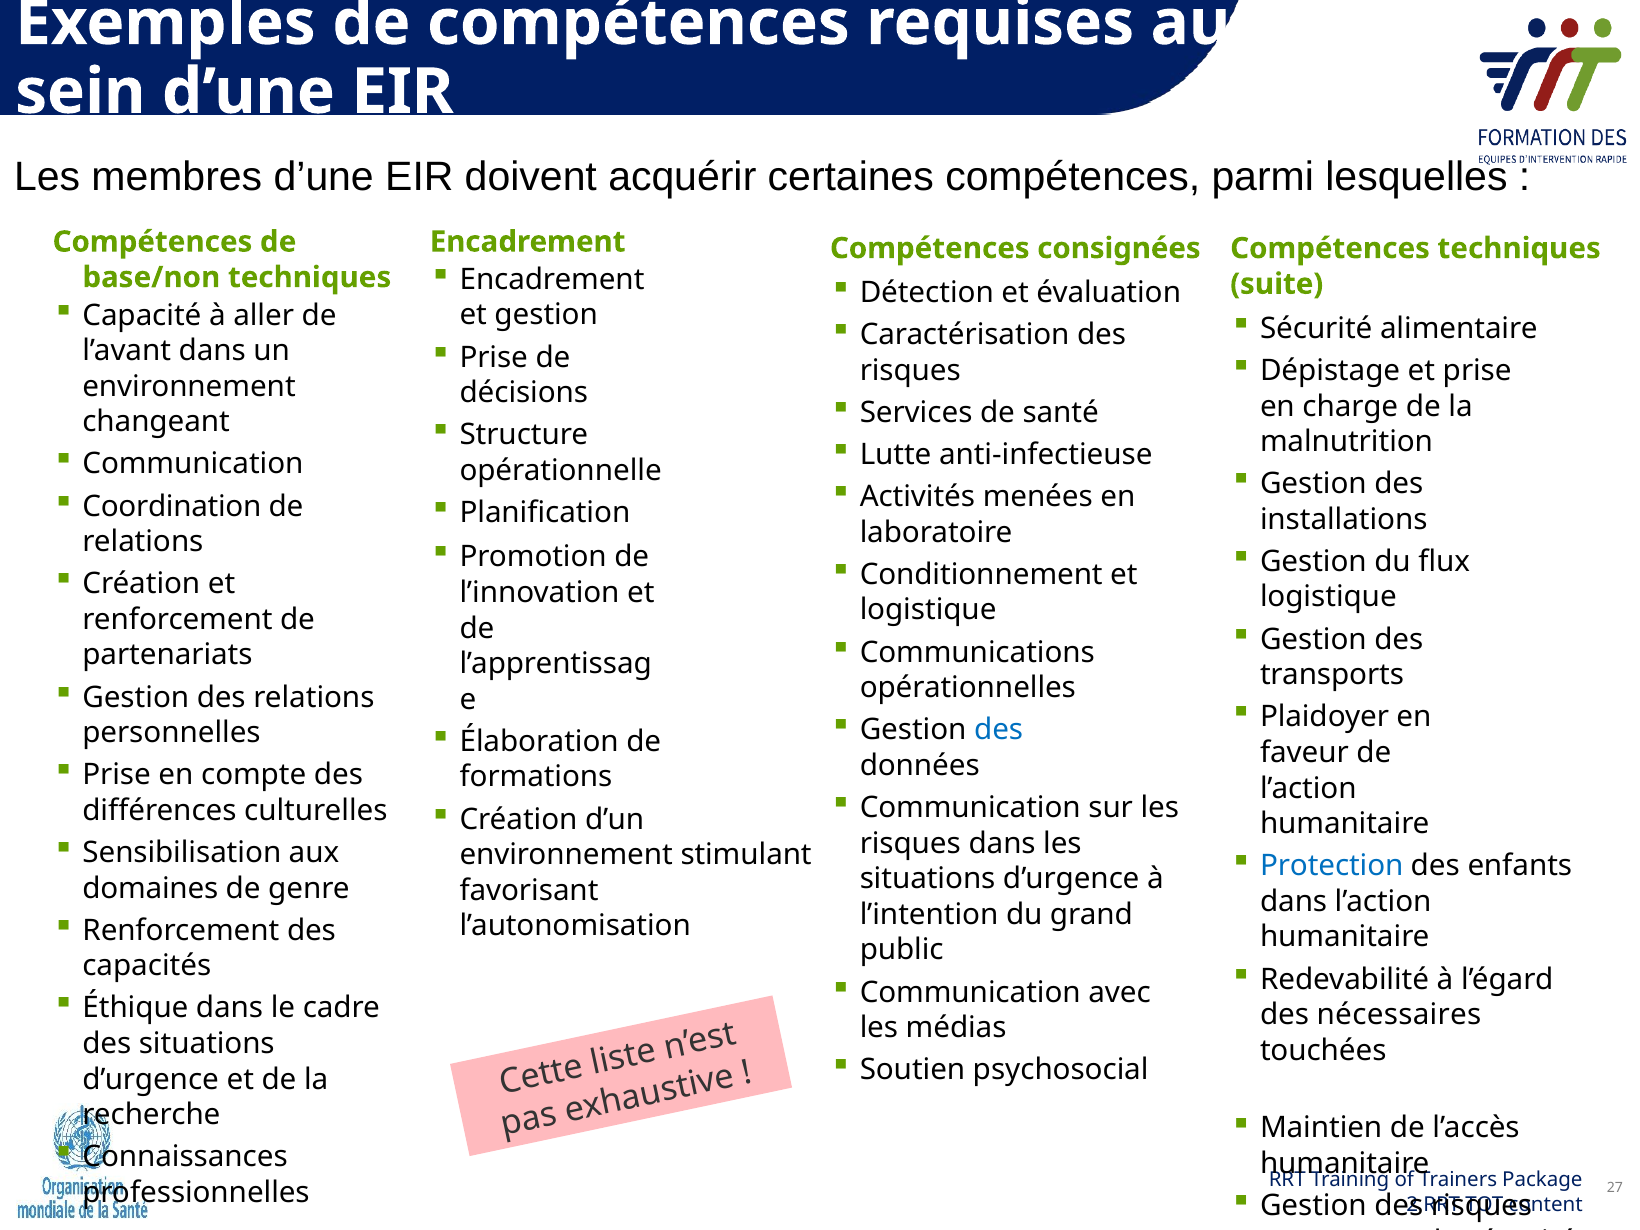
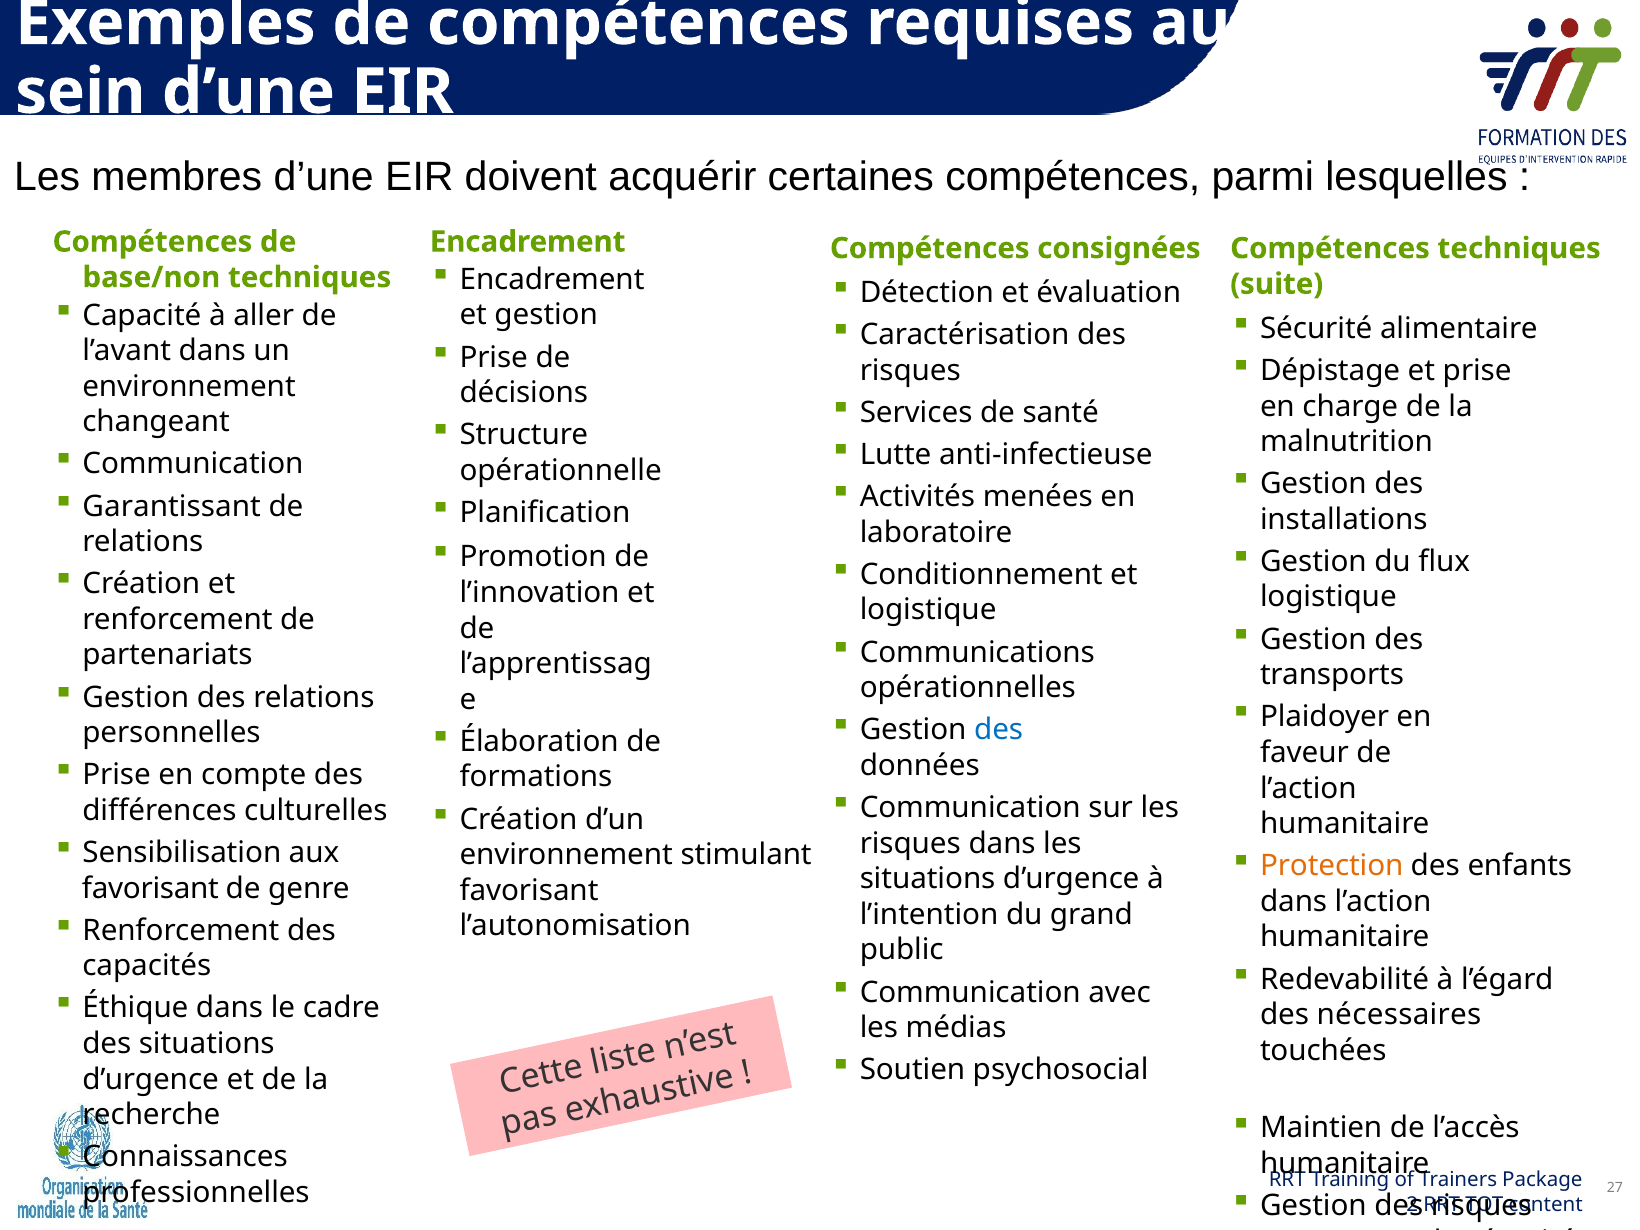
Coordination: Coordination -> Garantissant
Protection colour: blue -> orange
domaines at (150, 888): domaines -> favorisant
